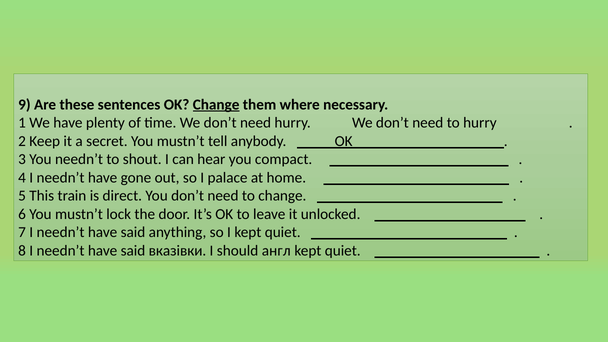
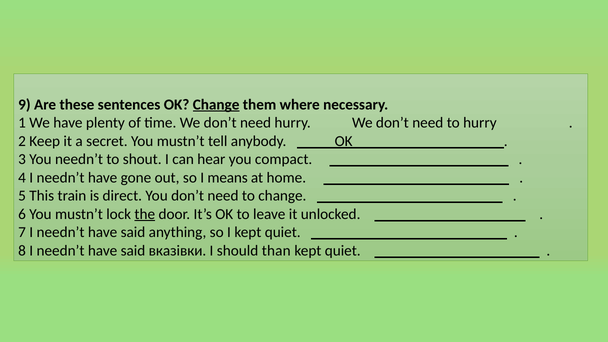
palace: palace -> means
the underline: none -> present
англ: англ -> than
